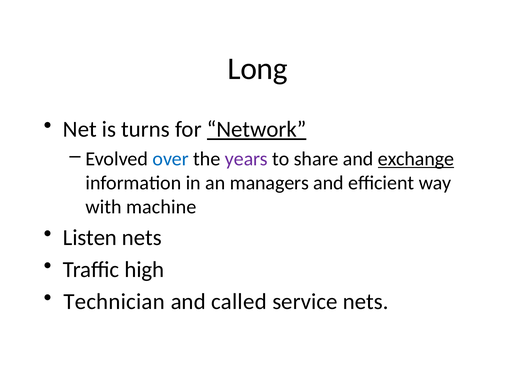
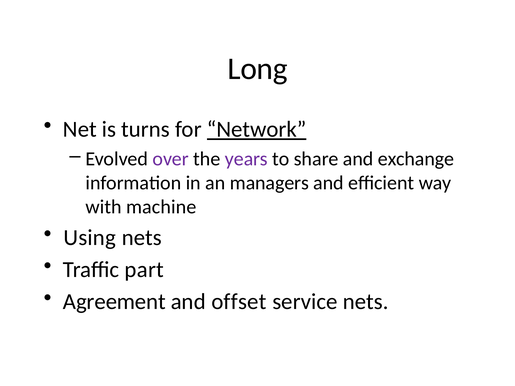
over colour: blue -> purple
exchange underline: present -> none
Listen: Listen -> Using
high: high -> part
Technician: Technician -> Agreement
called: called -> offset
